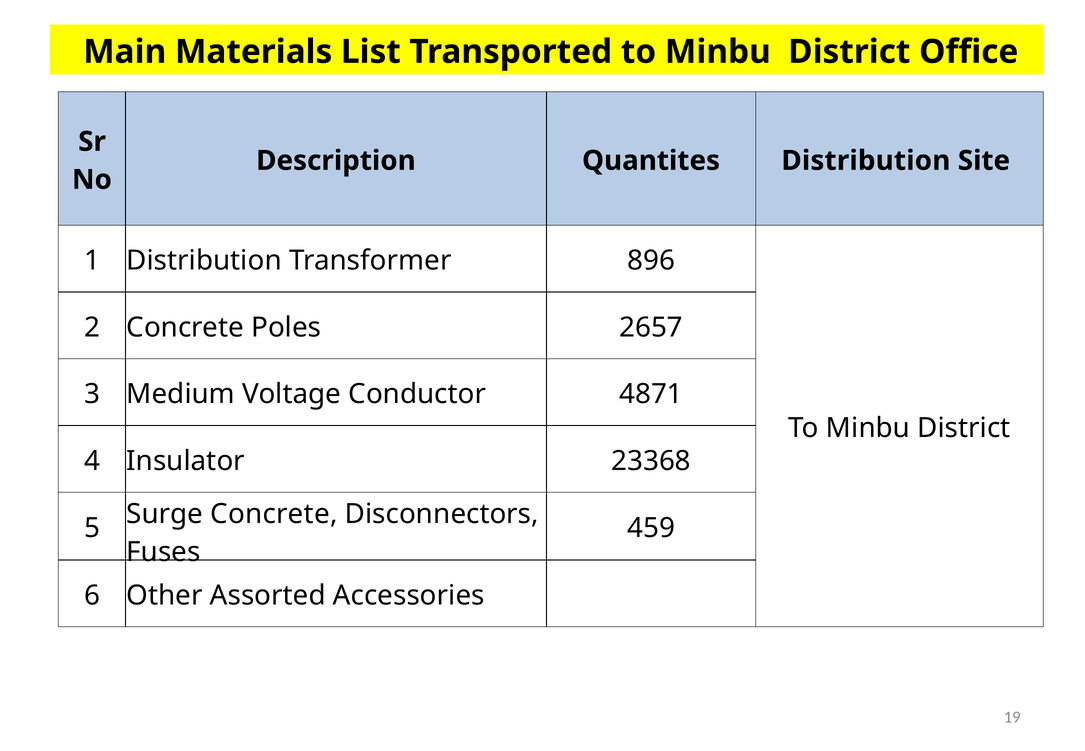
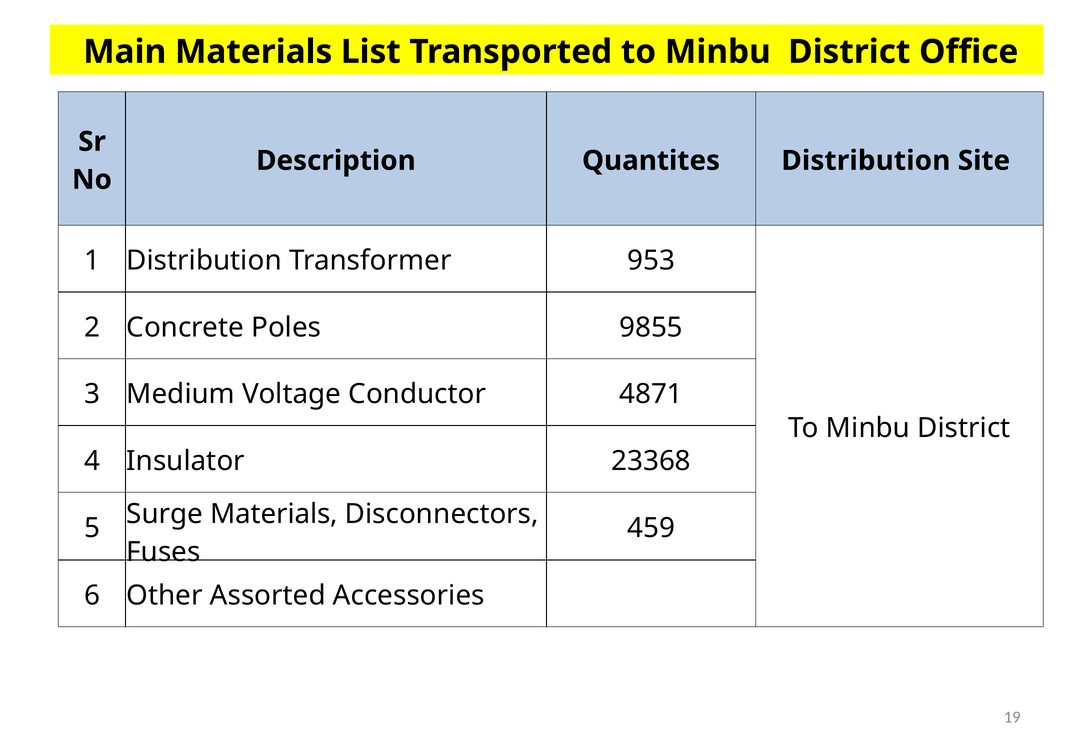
896: 896 -> 953
2657: 2657 -> 9855
Surge Concrete: Concrete -> Materials
